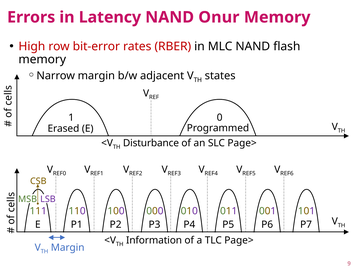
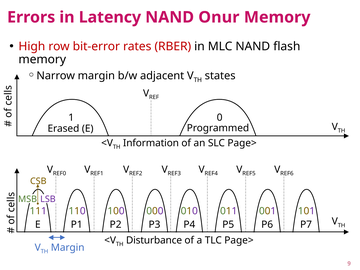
Disturbance: Disturbance -> Information
Information: Information -> Disturbance
